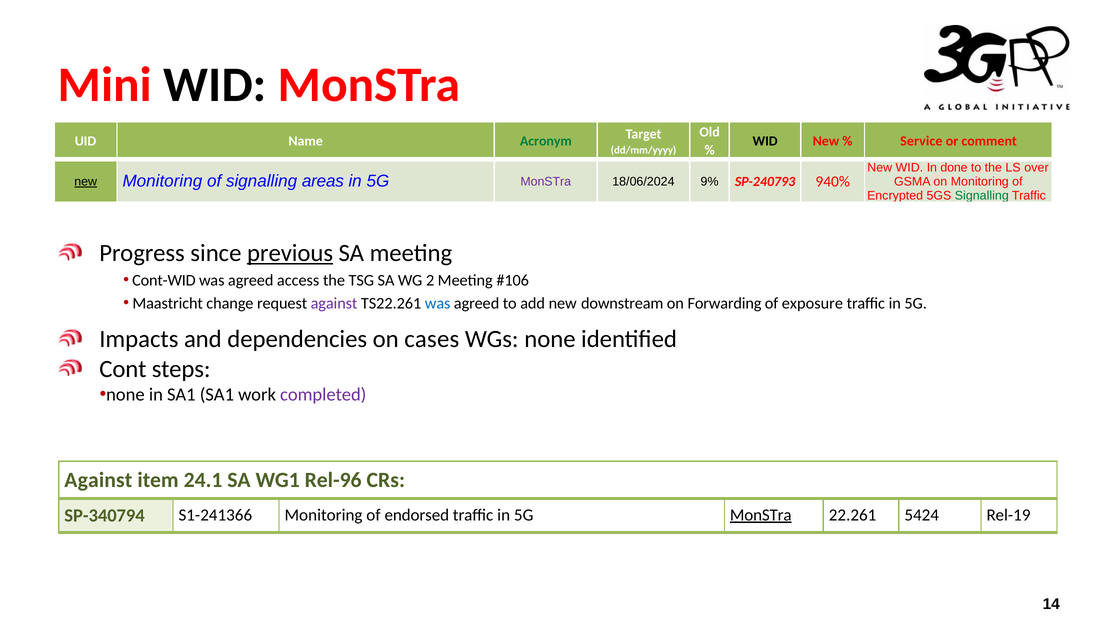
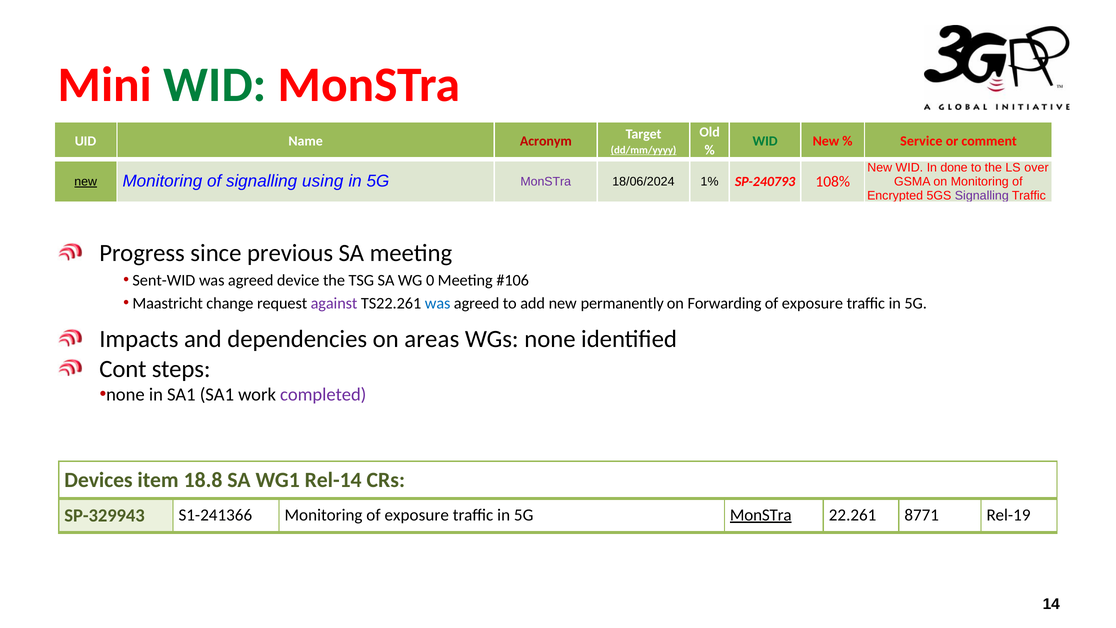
WID at (215, 85) colour: black -> green
Acronym colour: green -> red
WID at (765, 141) colour: black -> green
dd/mm/yyyy underline: none -> present
areas: areas -> using
9%: 9% -> 1%
940%: 940% -> 108%
Signalling at (982, 195) colour: green -> purple
previous underline: present -> none
Cont-WID: Cont-WID -> Sent-WID
access: access -> device
2: 2 -> 0
downstream: downstream -> permanently
cases: cases -> areas
Against at (98, 480): Against -> Devices
24.1: 24.1 -> 18.8
Rel-96: Rel-96 -> Rel-14
SP-340794: SP-340794 -> SP-329943
Monitoring of endorsed: endorsed -> exposure
5424: 5424 -> 8771
